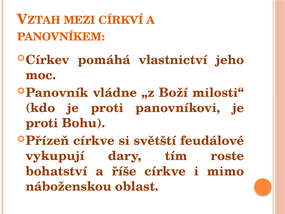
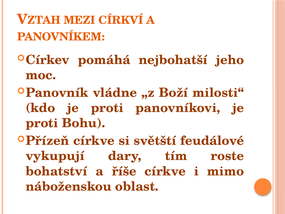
vlastnictví: vlastnictví -> nejbohatší
